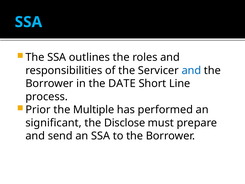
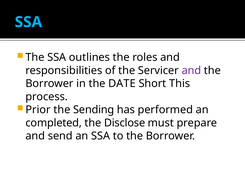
and at (191, 70) colour: blue -> purple
Line: Line -> This
Multiple: Multiple -> Sending
significant: significant -> completed
